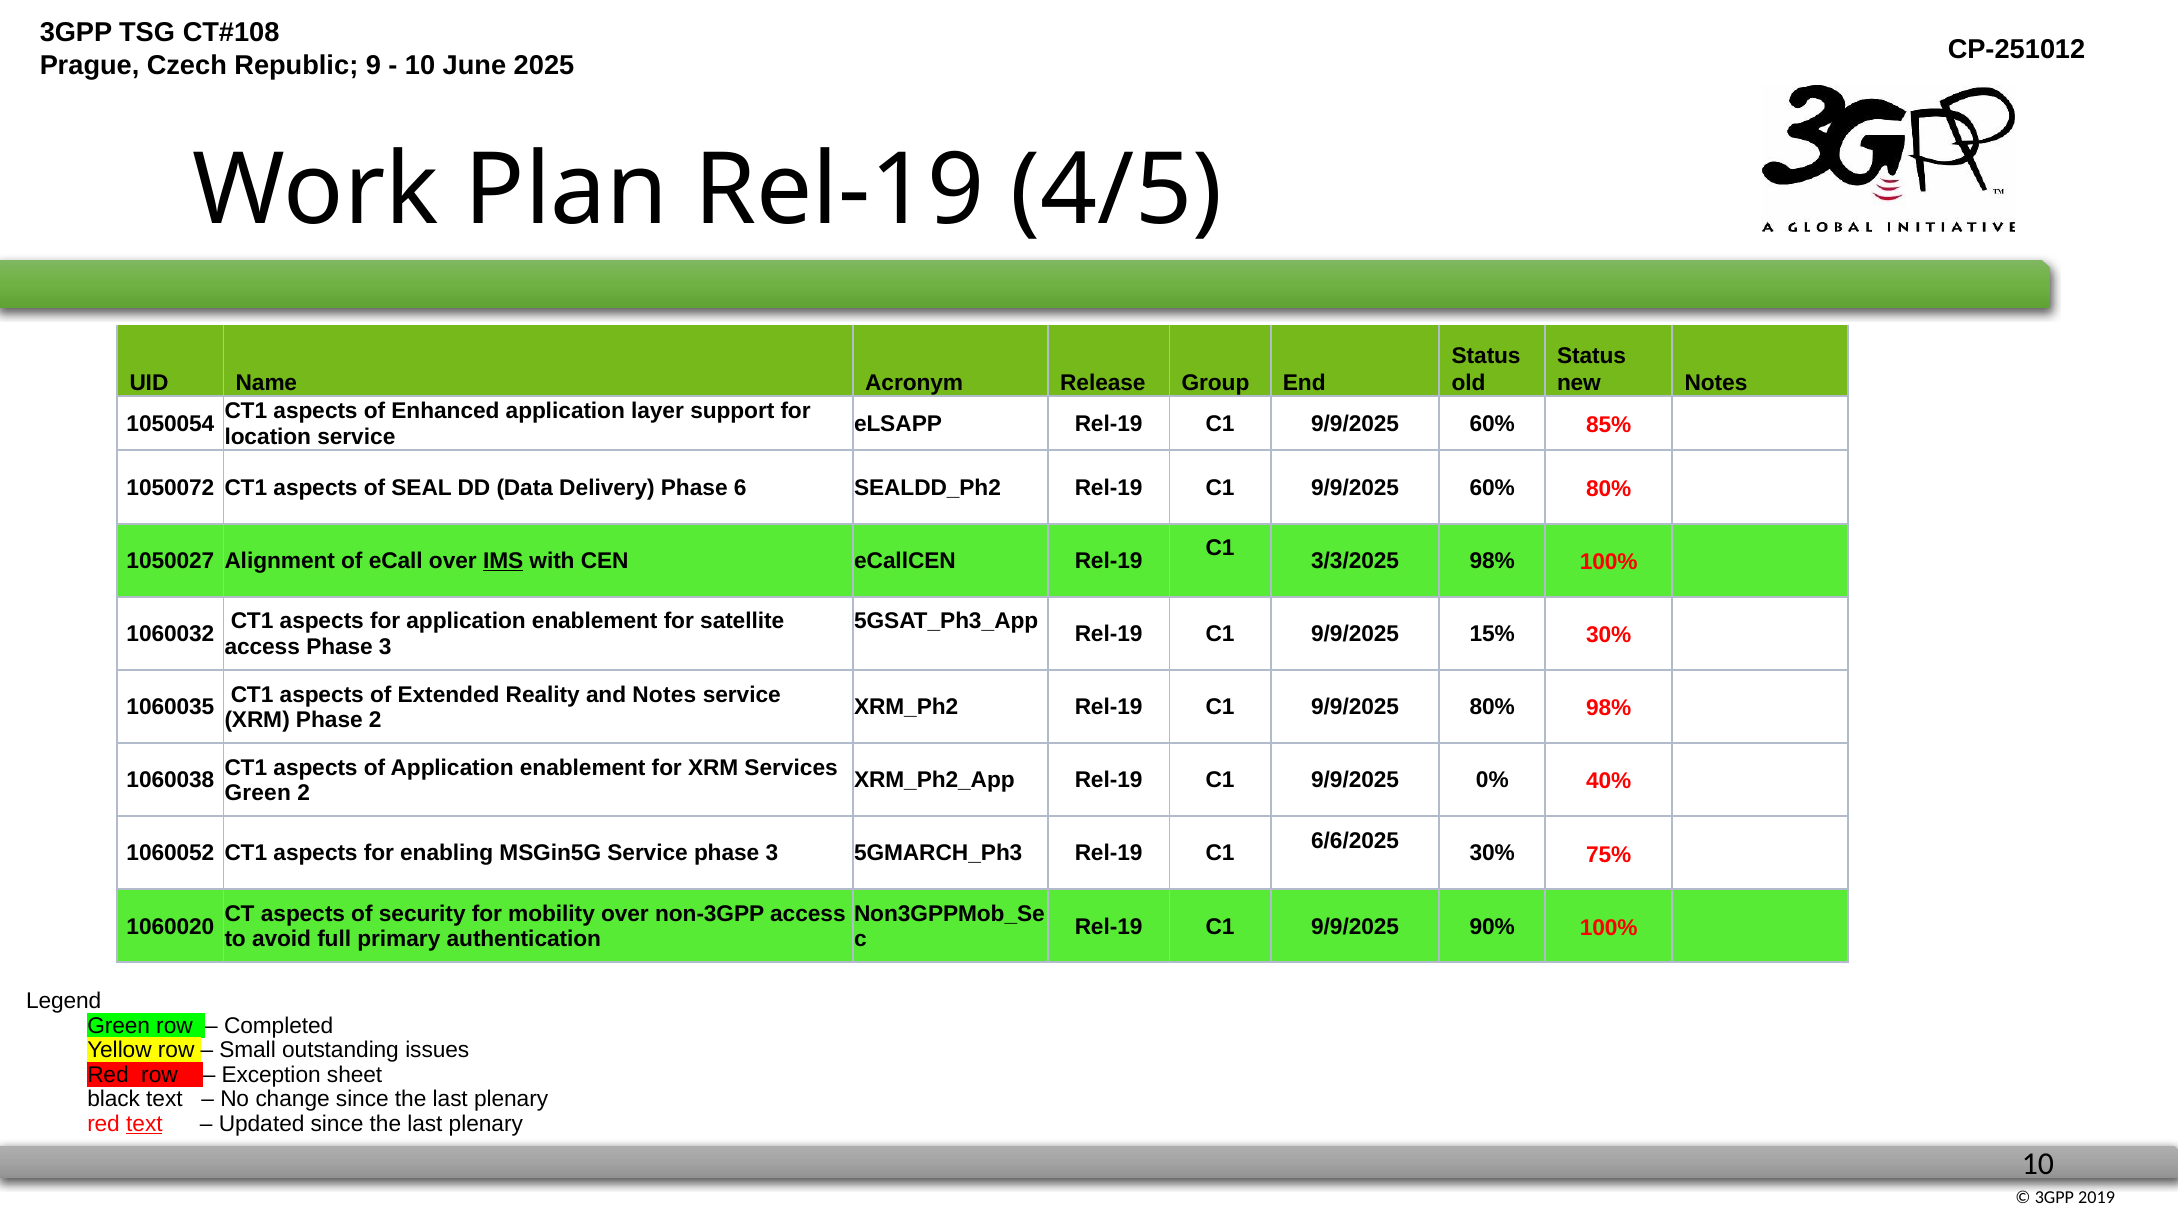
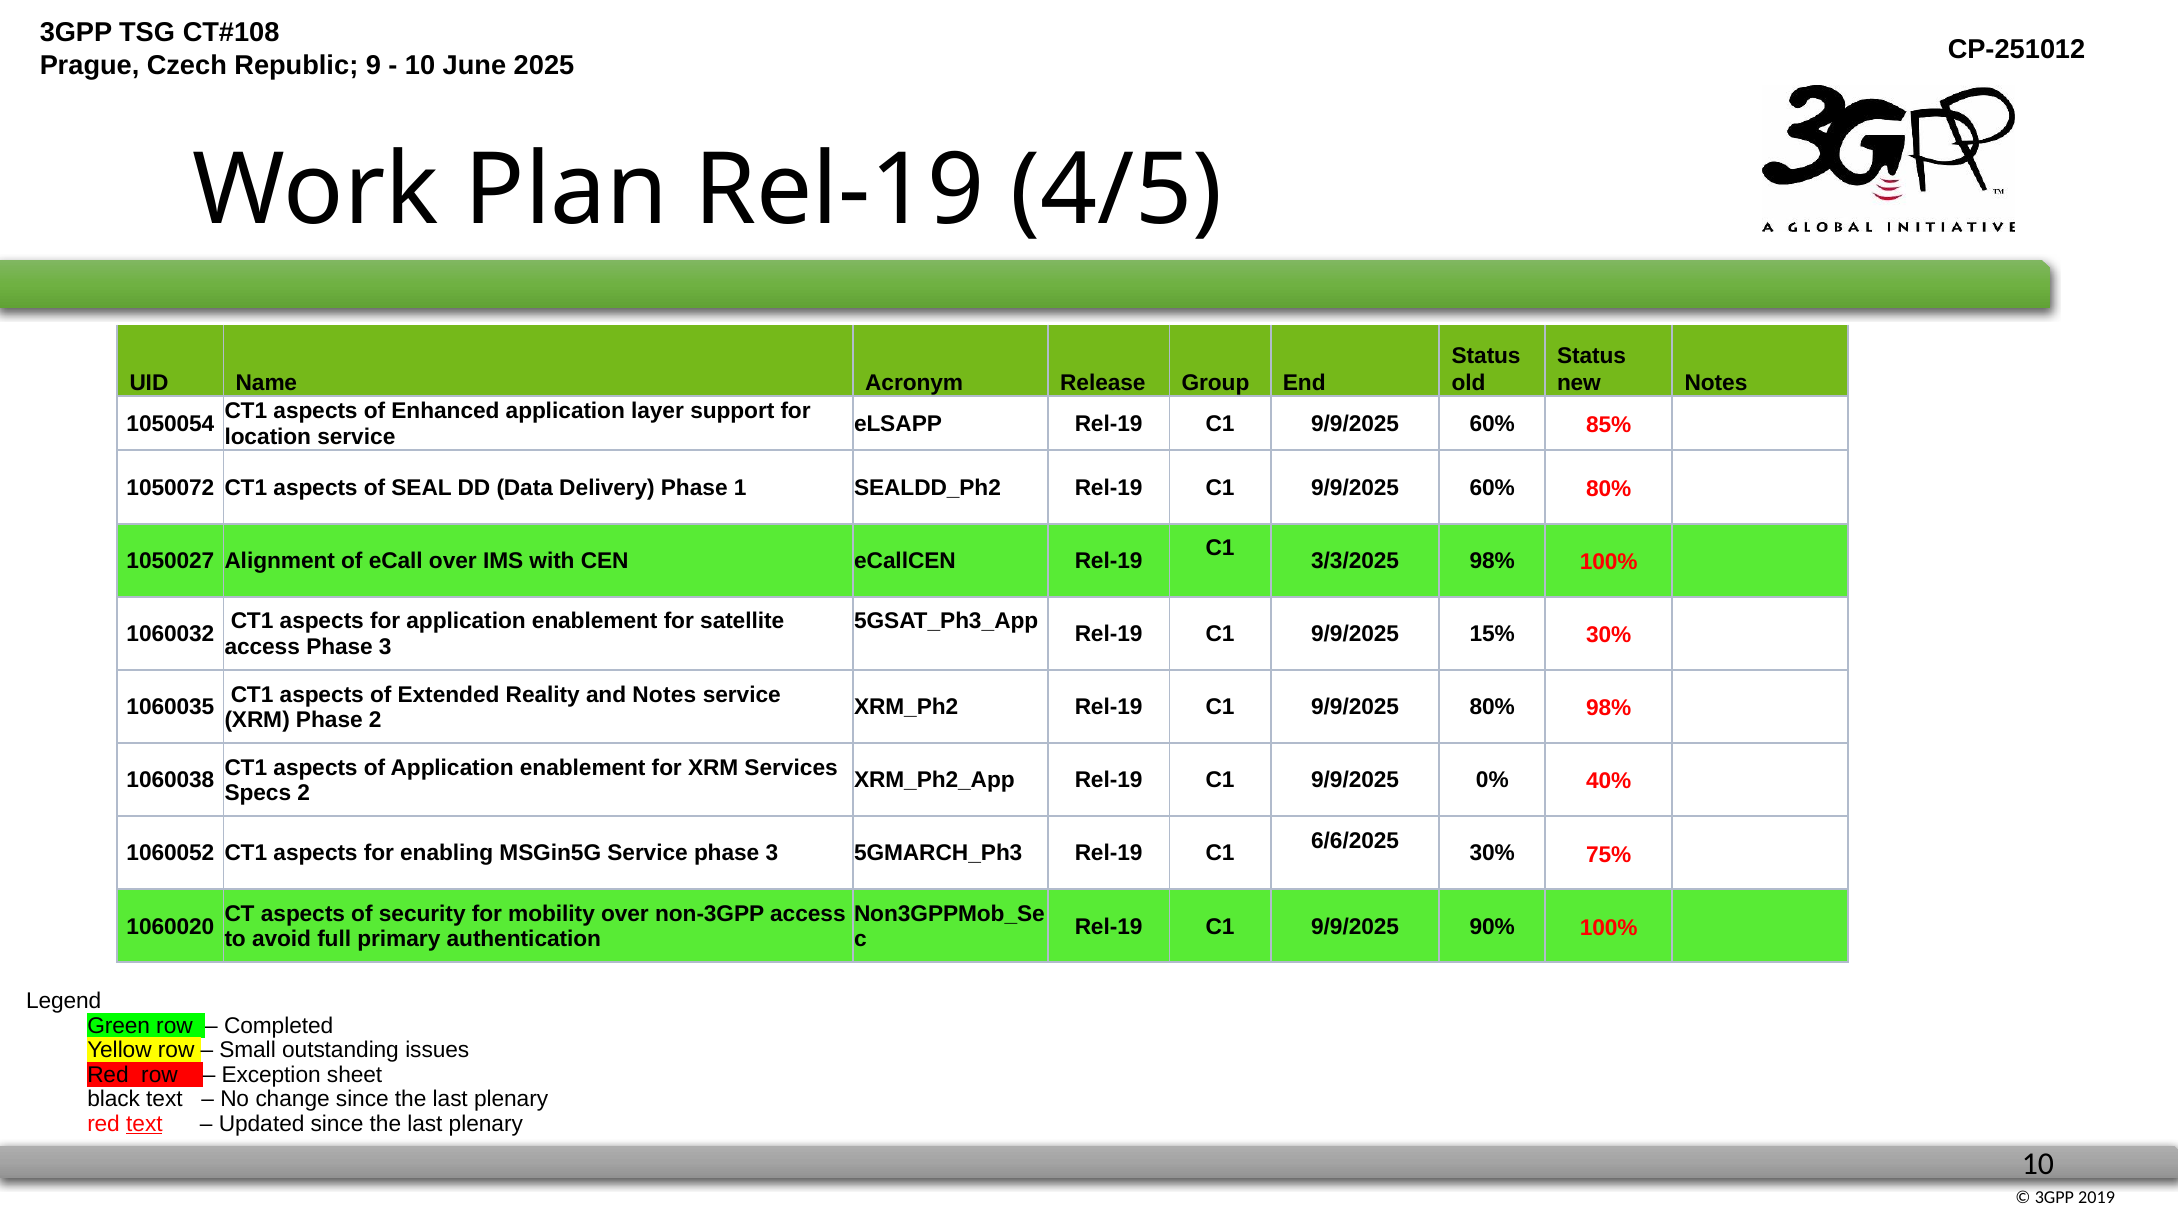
6: 6 -> 1
IMS underline: present -> none
Green at (258, 793): Green -> Specs
